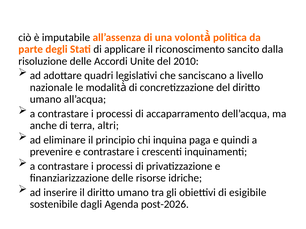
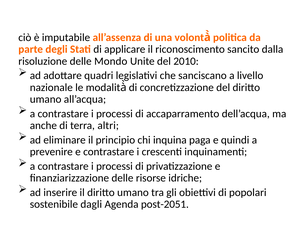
Accordi: Accordi -> Mondo
esigibile: esigibile -> popolari
post-2026: post-2026 -> post-2051
